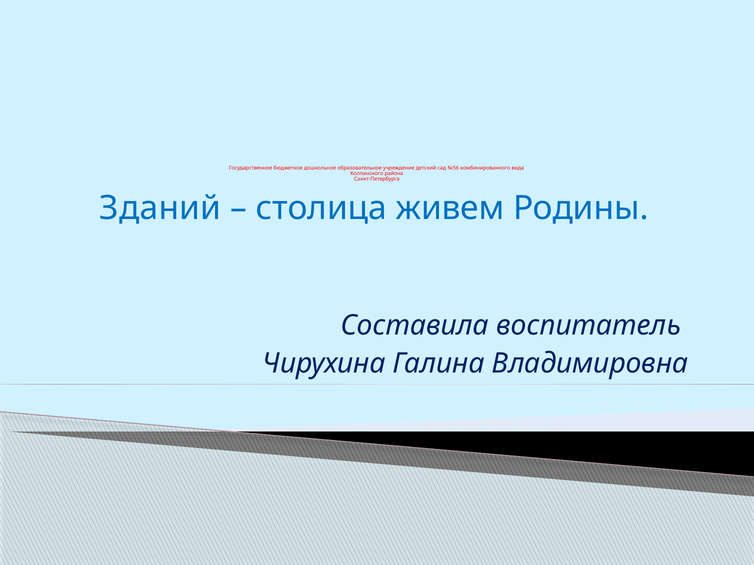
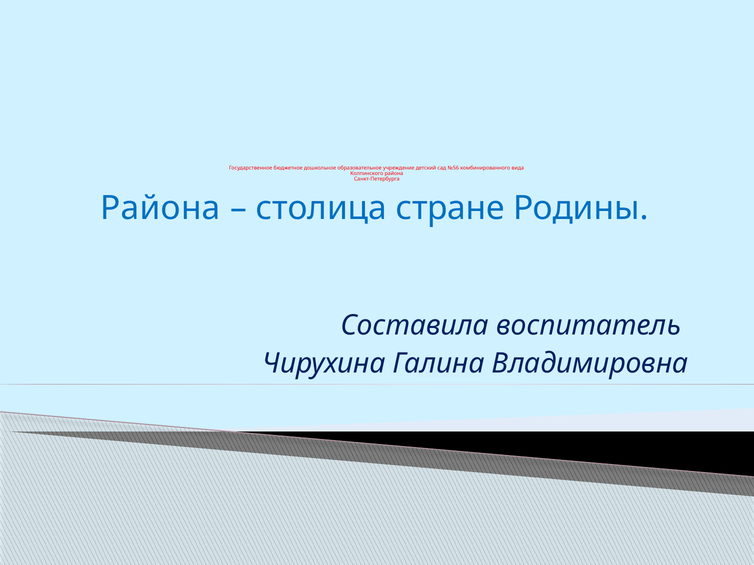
Зданий at (160, 208): Зданий -> Района
живем: живем -> стране
